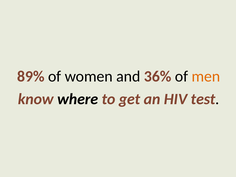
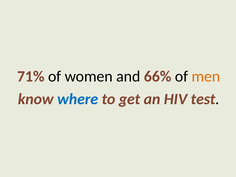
89%: 89% -> 71%
36%: 36% -> 66%
where colour: black -> blue
